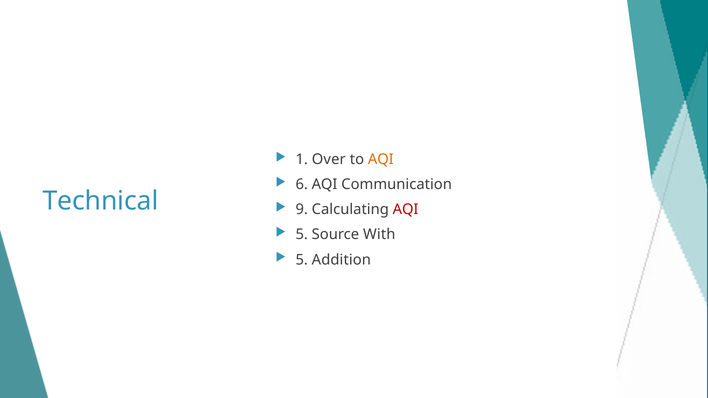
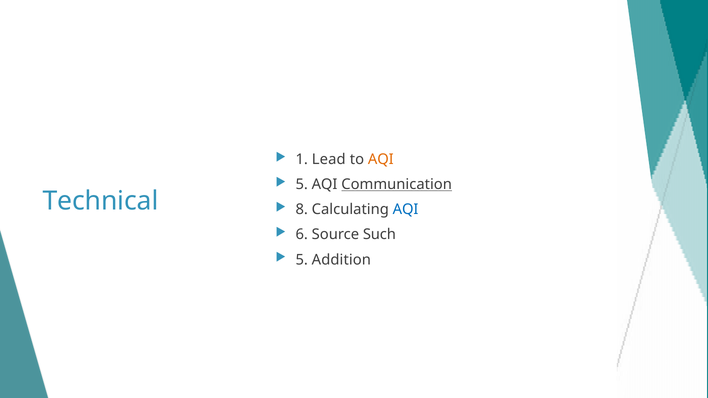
Over: Over -> Lead
6 at (302, 185): 6 -> 5
Communication underline: none -> present
9: 9 -> 8
AQI at (406, 210) colour: red -> blue
5 at (302, 235): 5 -> 6
With: With -> Such
